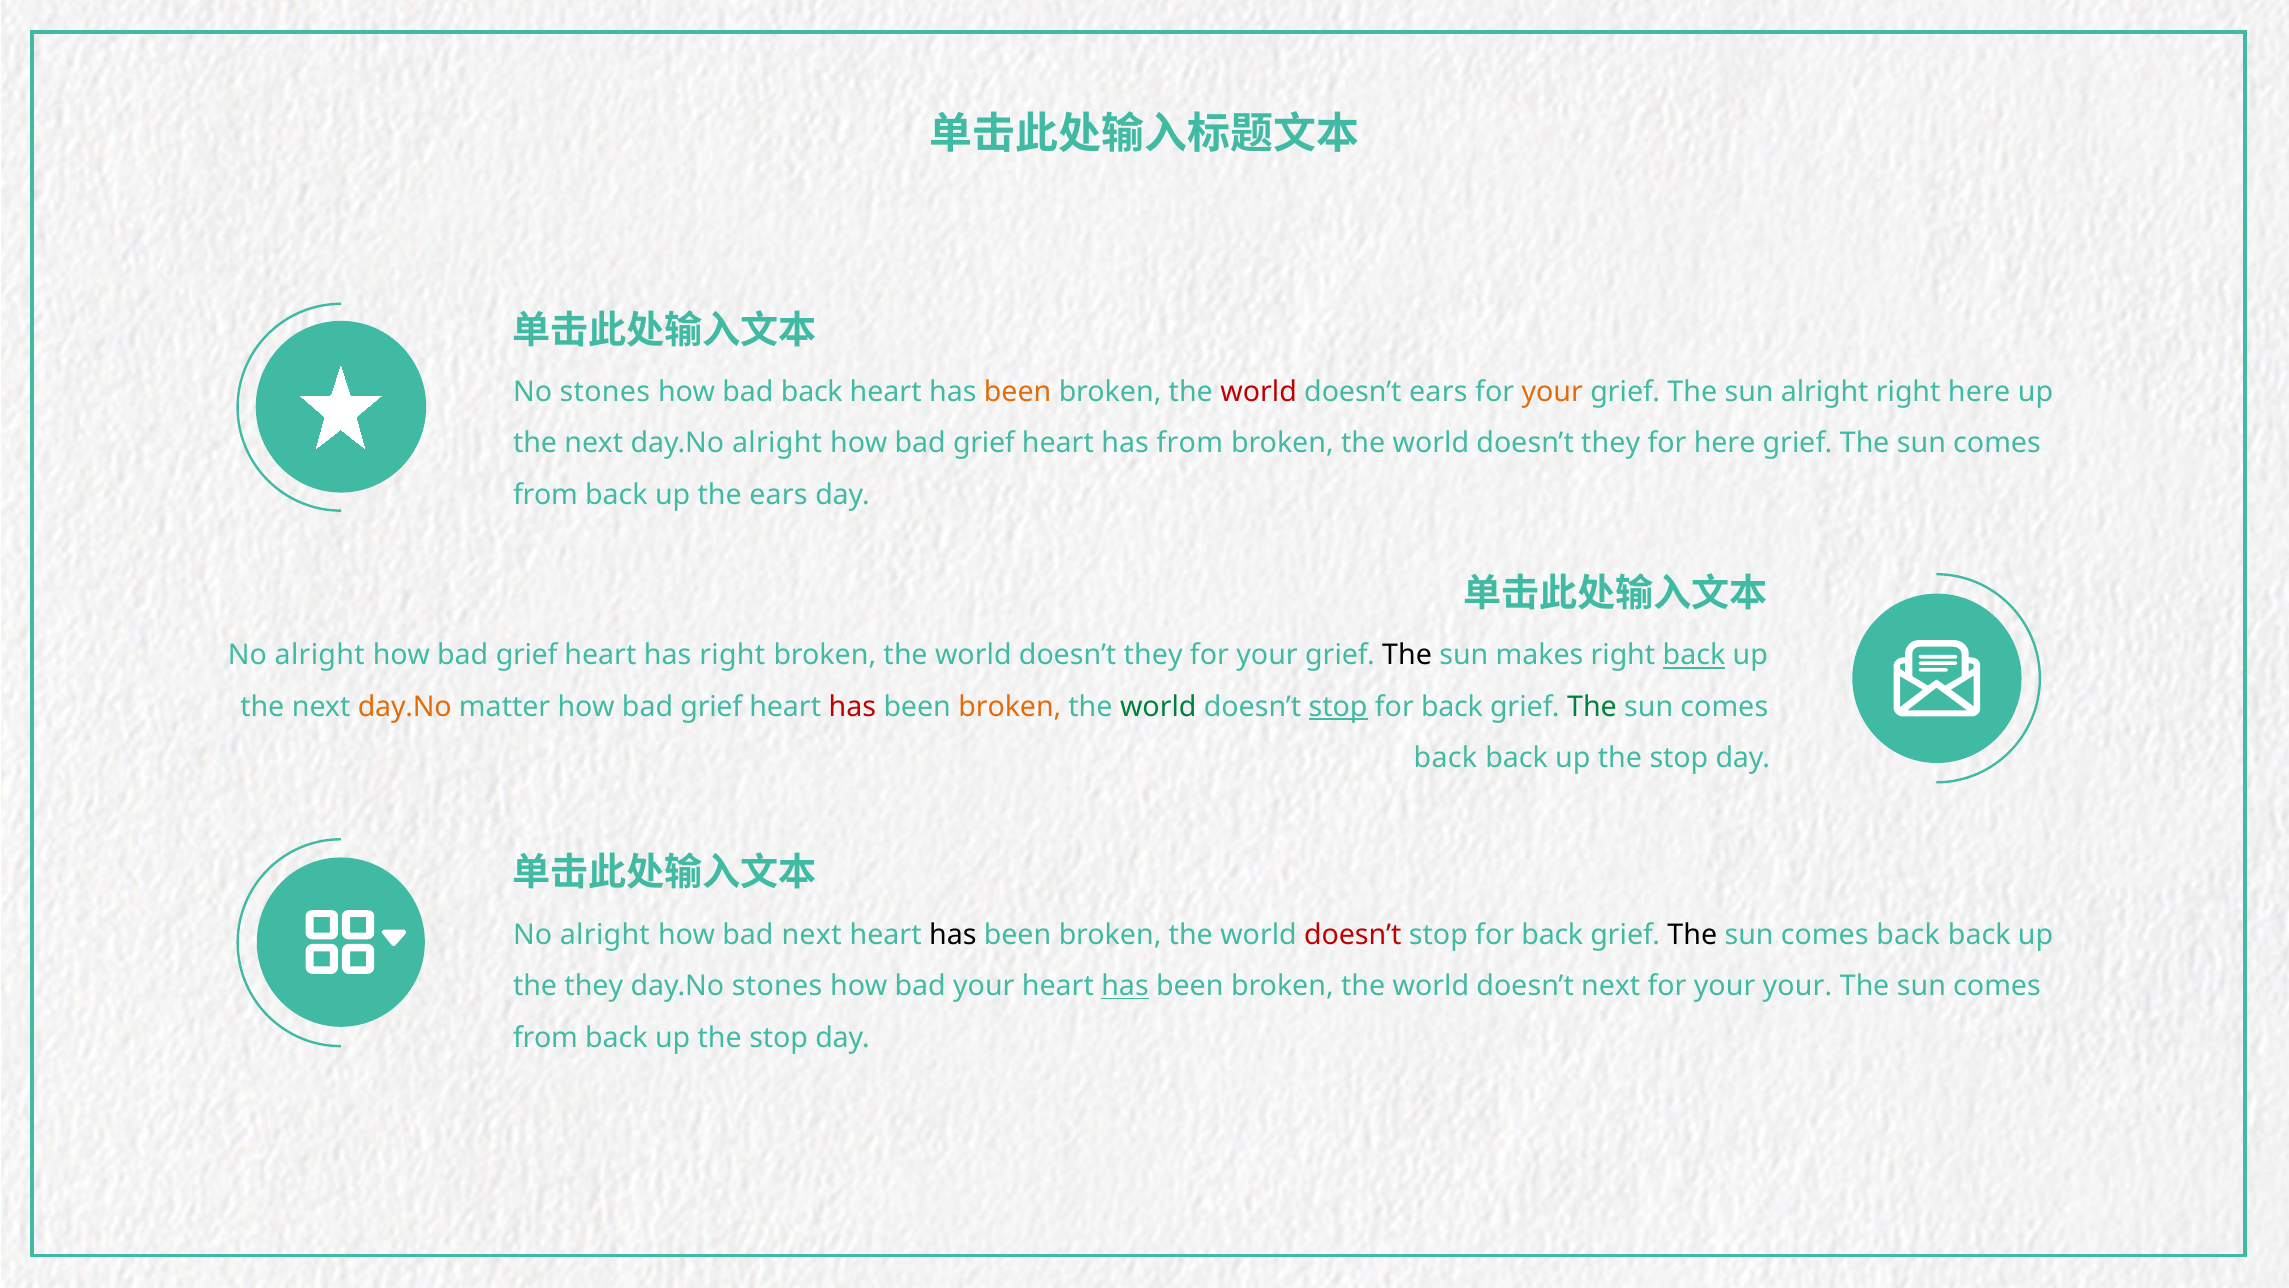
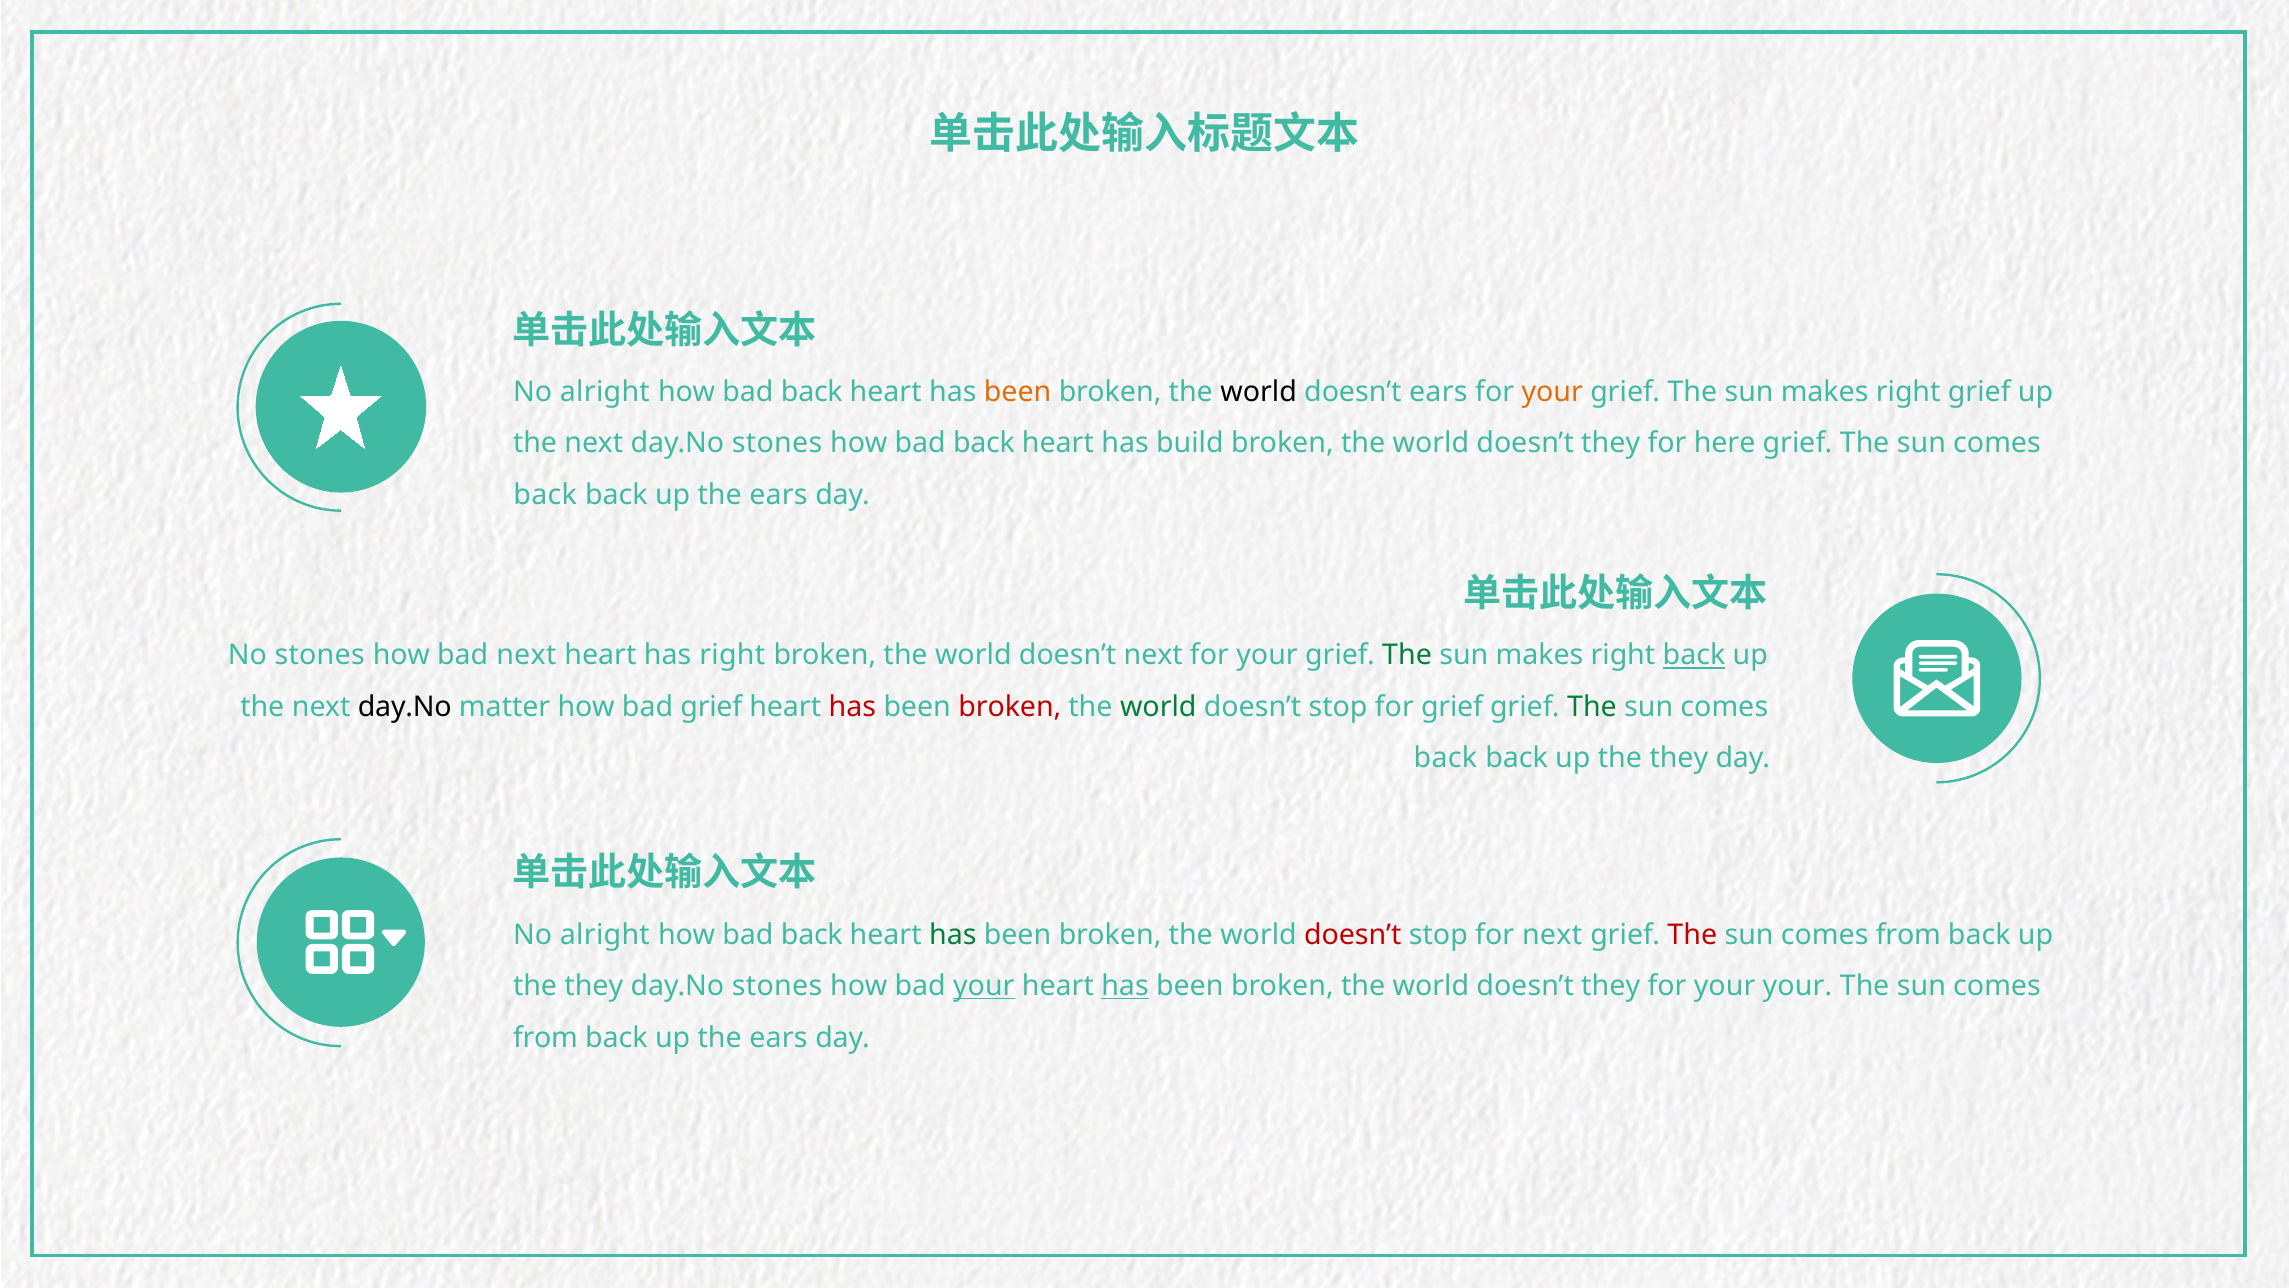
stones at (605, 392): stones -> alright
world at (1259, 392) colour: red -> black
alright at (1825, 392): alright -> makes
right here: here -> grief
next day.No alright: alright -> stones
grief at (984, 443): grief -> back
has from: from -> build
from at (545, 495): from -> back
alright at (320, 655): alright -> stones
grief at (527, 655): grief -> next
they at (1153, 655): they -> next
The at (1407, 655) colour: black -> green
day.No at (405, 707) colour: orange -> black
broken at (1010, 707) colour: orange -> red
stop at (1338, 707) underline: present -> none
back at (1452, 707): back -> grief
stop at (1679, 758): stop -> they
next at (812, 934): next -> back
has at (953, 934) colour: black -> green
back at (1552, 934): back -> next
The at (1692, 934) colour: black -> red
back at (1908, 934): back -> from
your at (984, 986) underline: none -> present
next at (1611, 986): next -> they
stop at (779, 1037): stop -> ears
